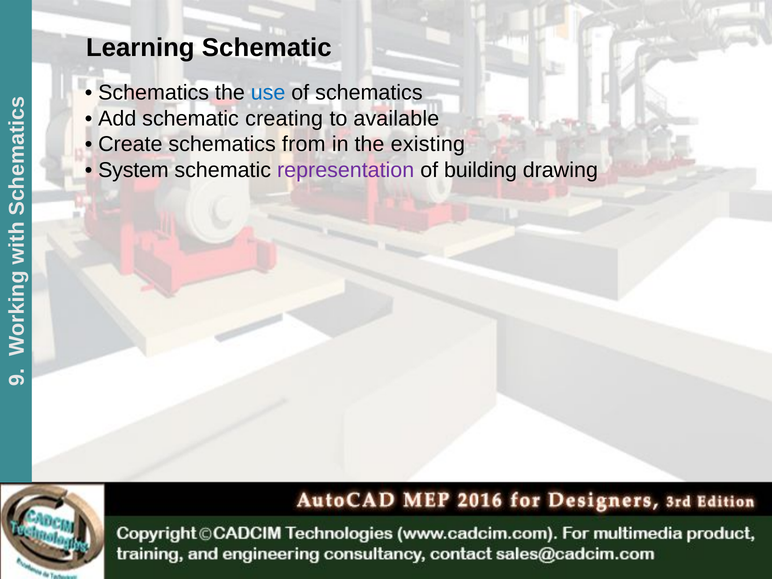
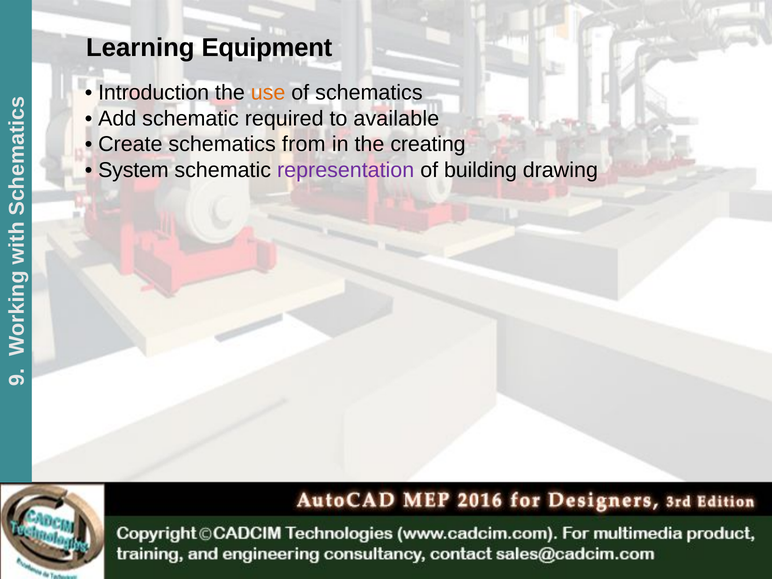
Learning Schematic: Schematic -> Equipment
Schematics at (154, 93): Schematics -> Introduction
use colour: blue -> orange
creating: creating -> required
existing: existing -> creating
